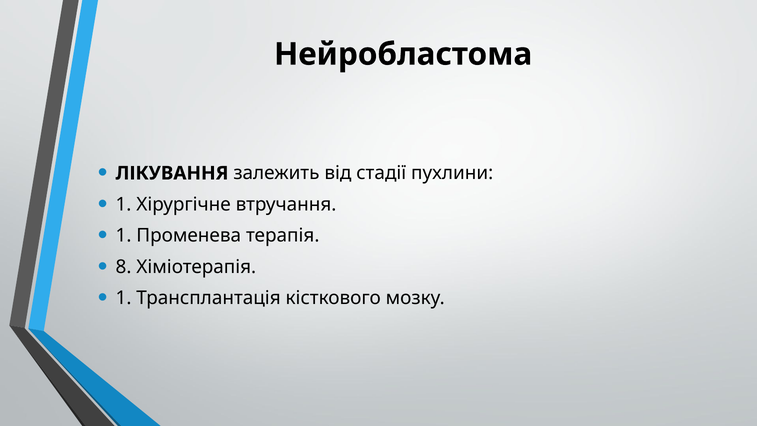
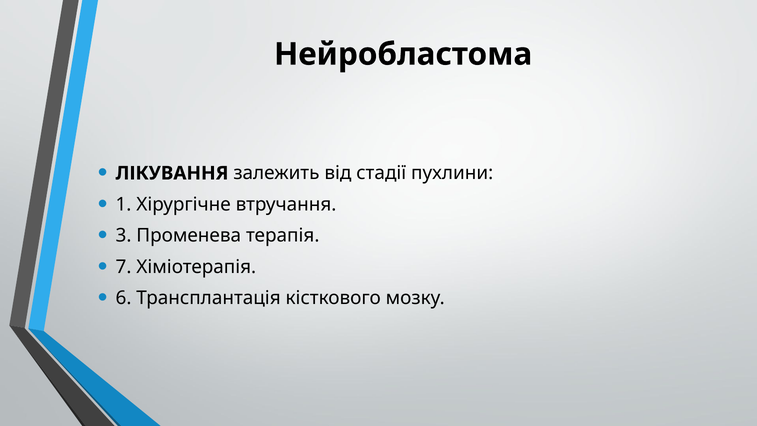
1 at (124, 236): 1 -> 3
8: 8 -> 7
1 at (124, 298): 1 -> 6
